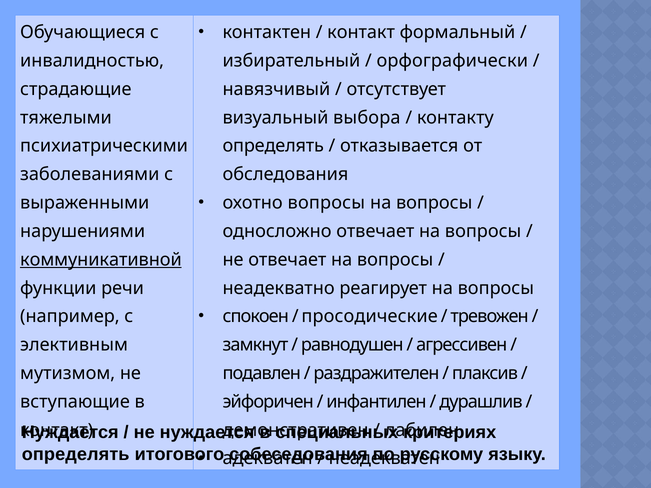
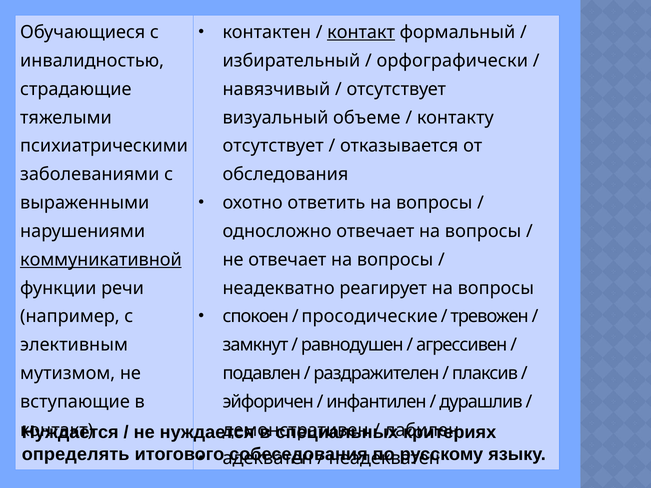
контакт at (361, 32) underline: none -> present
выбора: выбора -> объеме
определять at (273, 146): определять -> отсутствует
охотно вопросы: вопросы -> ответить
